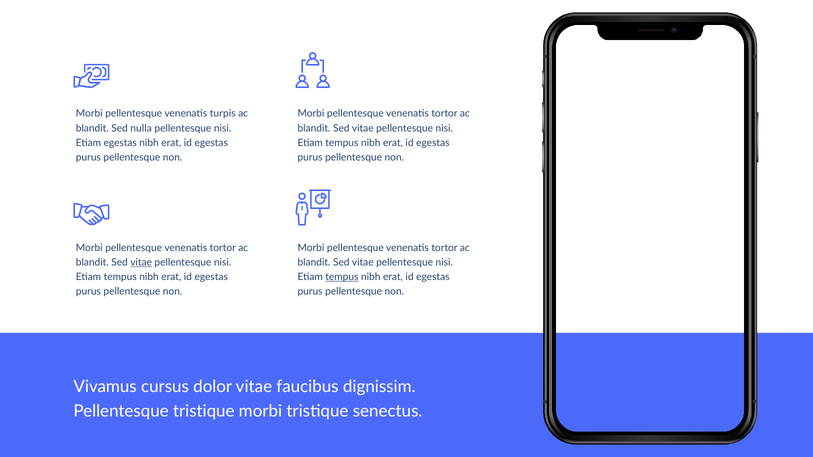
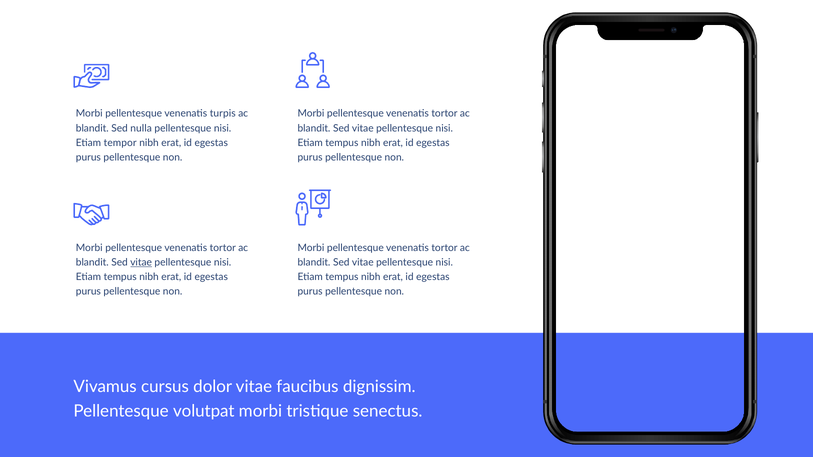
Etiam egestas: egestas -> tempor
tempus at (342, 277) underline: present -> none
Pellentesque tristique: tristique -> volutpat
